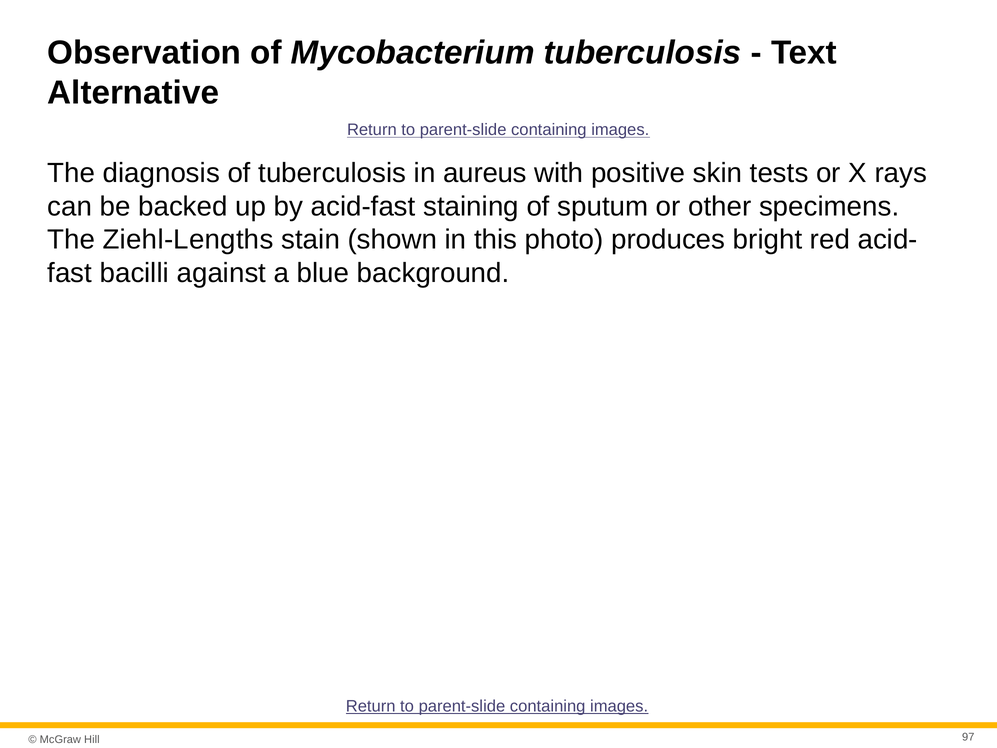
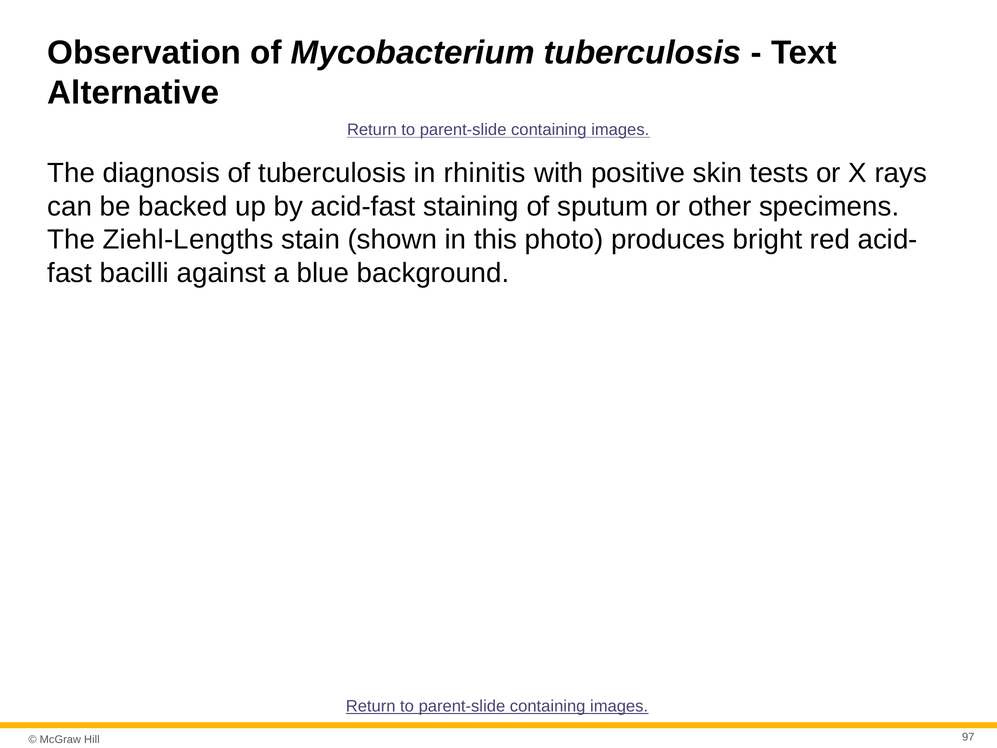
aureus: aureus -> rhinitis
